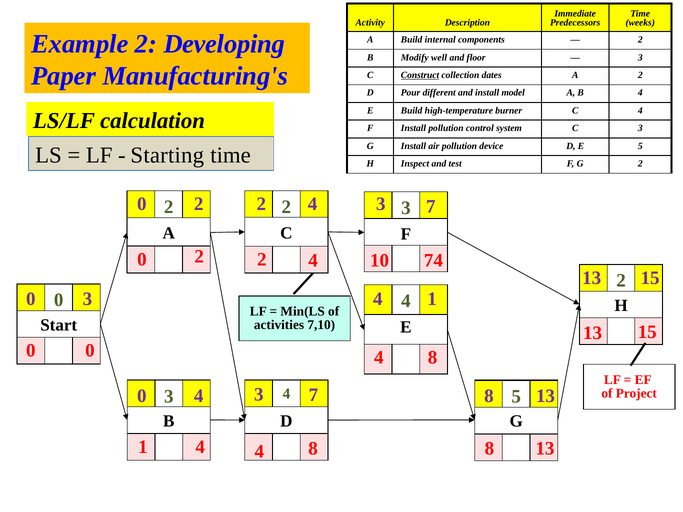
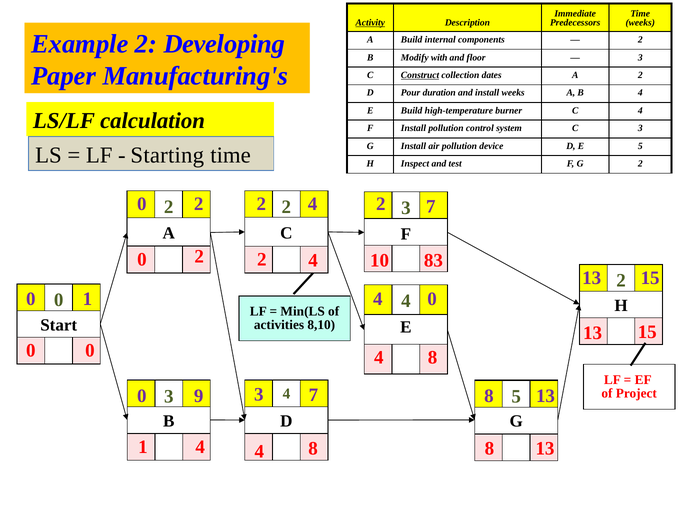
Activity underline: none -> present
well: well -> with
different: different -> duration
install model: model -> weeks
2 4 3: 3 -> 2
74: 74 -> 83
0 3: 3 -> 1
4 1: 1 -> 0
7,10: 7,10 -> 8,10
0 4: 4 -> 9
